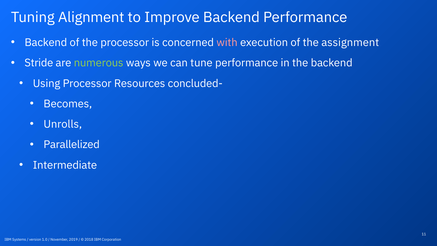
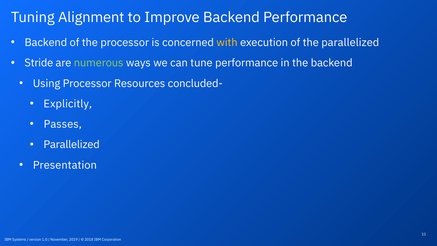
with colour: pink -> yellow
the assignment: assignment -> parallelized
Becomes: Becomes -> Explicitly
Unrolls: Unrolls -> Passes
Intermediate: Intermediate -> Presentation
